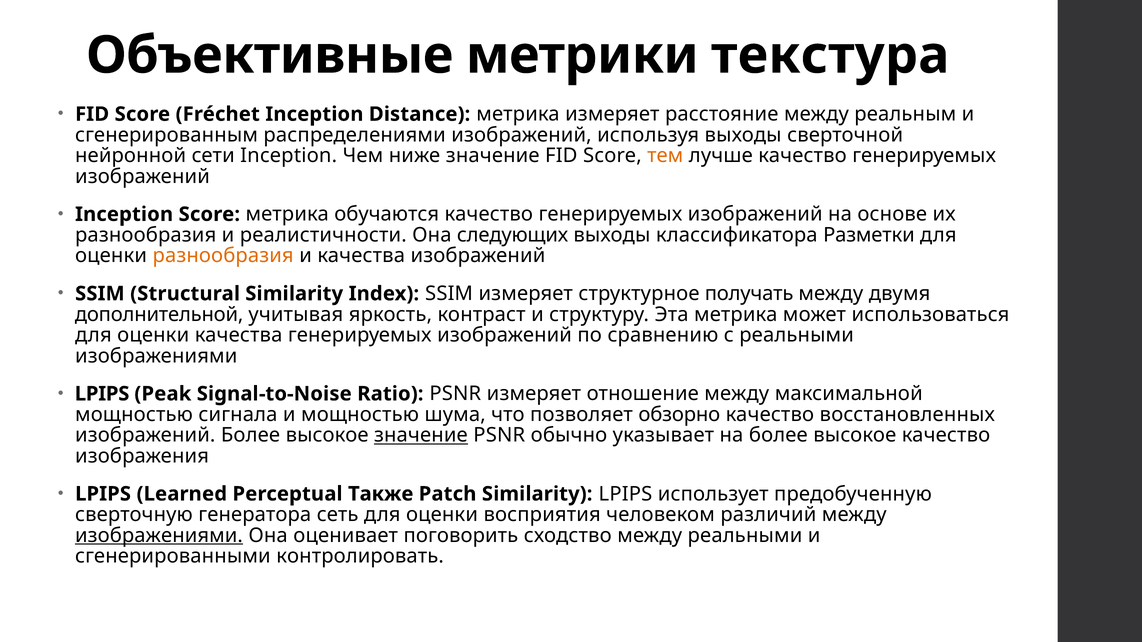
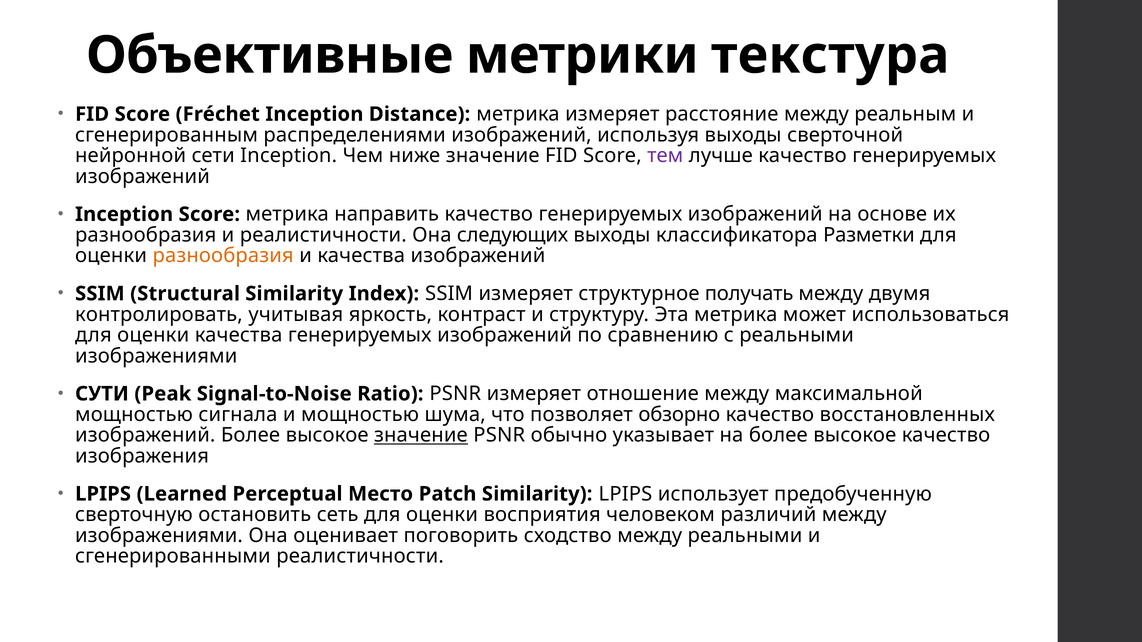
тем colour: orange -> purple
обучаются: обучаются -> направить
дополнительной: дополнительной -> контролировать
LPIPS at (102, 394): LPIPS -> СУТИ
Также: Также -> Место
генератора: генератора -> остановить
изображениями at (159, 536) underline: present -> none
сгенерированными контролировать: контролировать -> реалистичности
